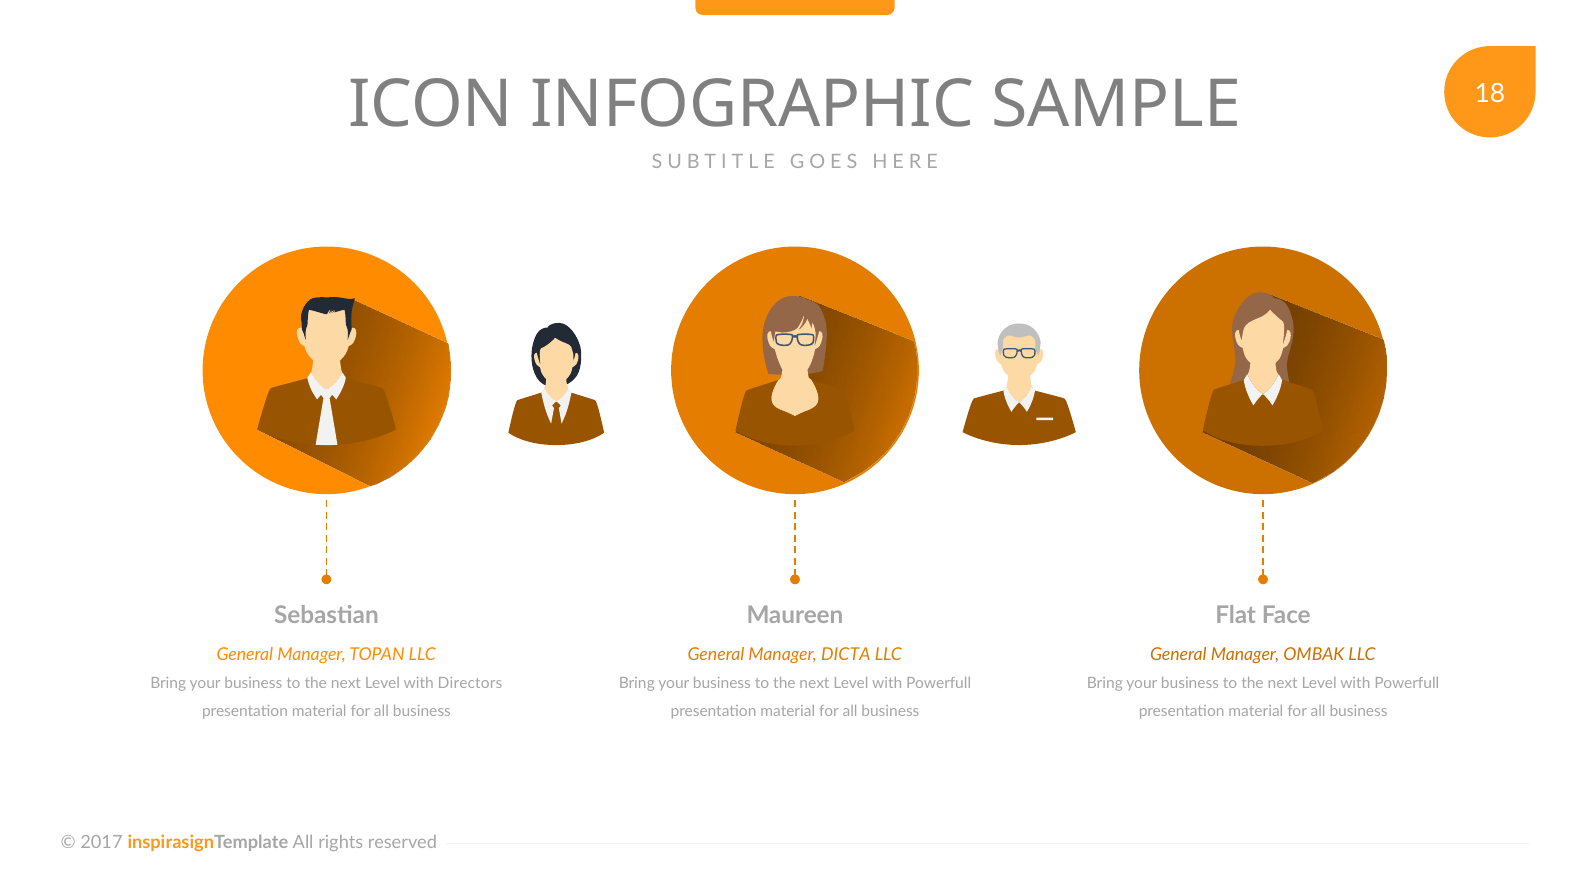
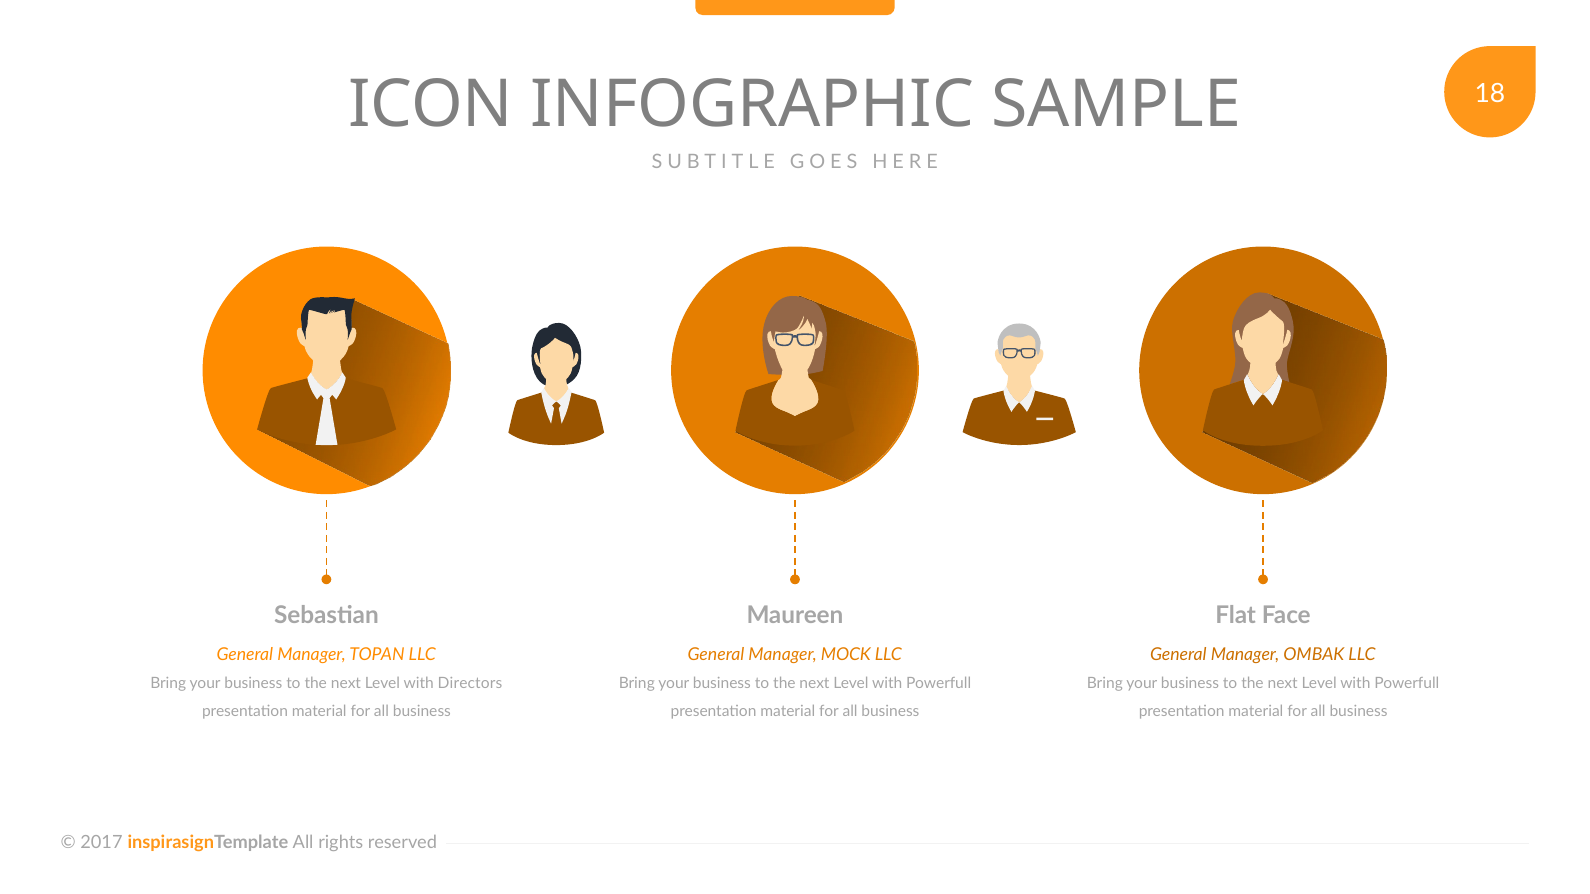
DICTA: DICTA -> MOCK
